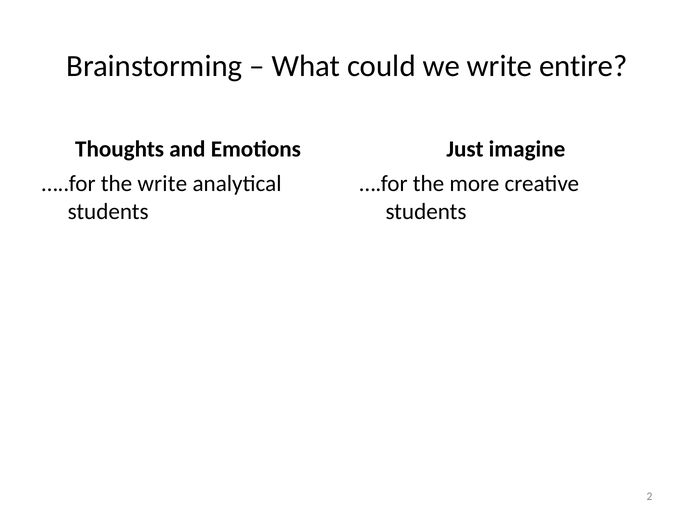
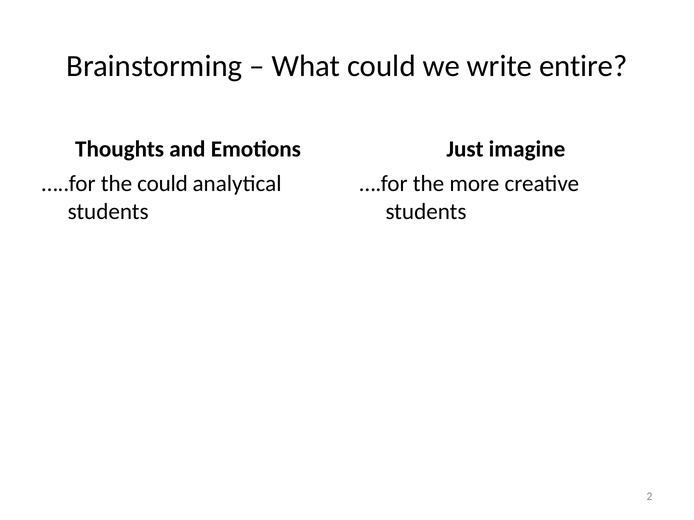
the write: write -> could
